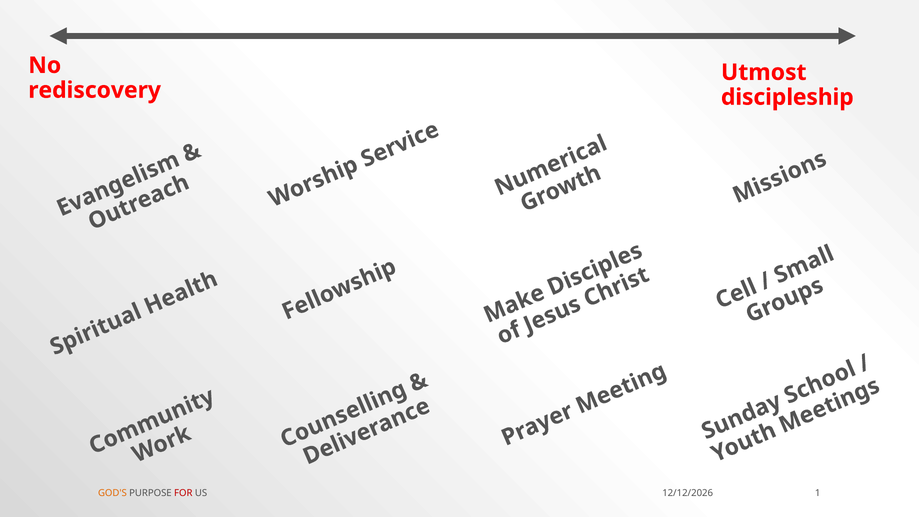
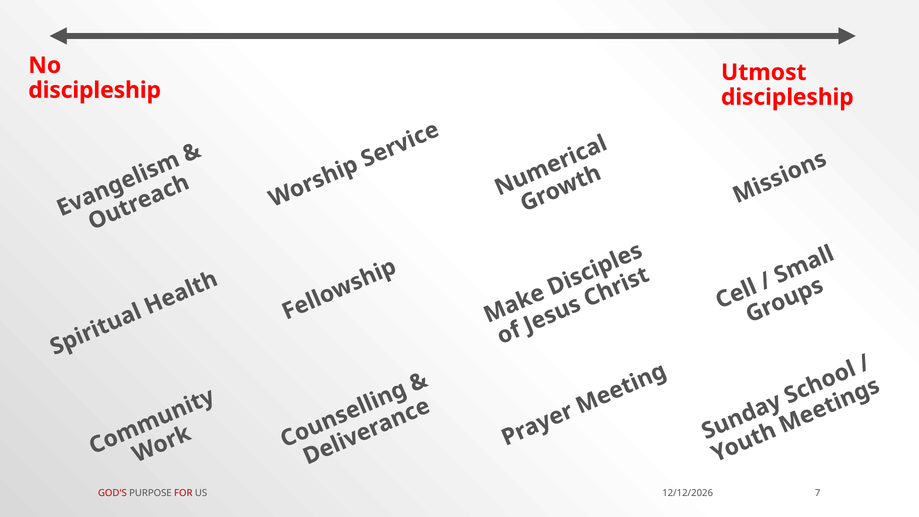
rediscovery at (95, 90): rediscovery -> discipleship
GOD'S colour: orange -> red
1: 1 -> 7
